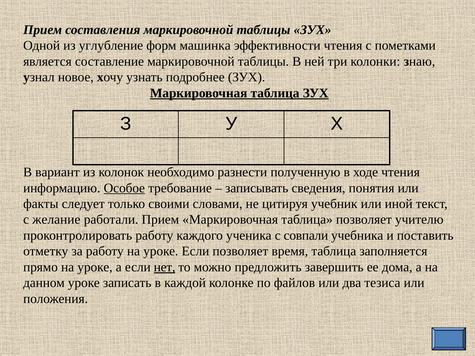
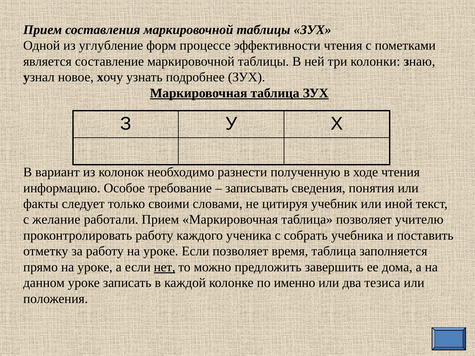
машинка: машинка -> процессе
Особое underline: present -> none
совпали: совпали -> собрать
файлов: файлов -> именно
